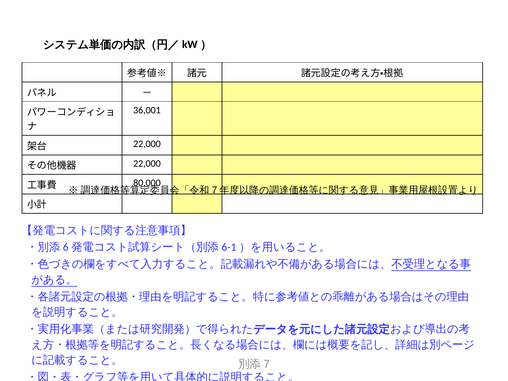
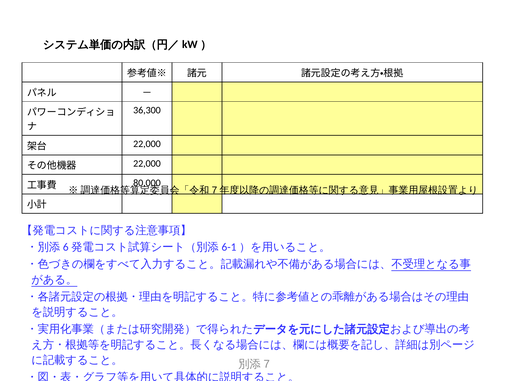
36,001: 36,001 -> 36,300
